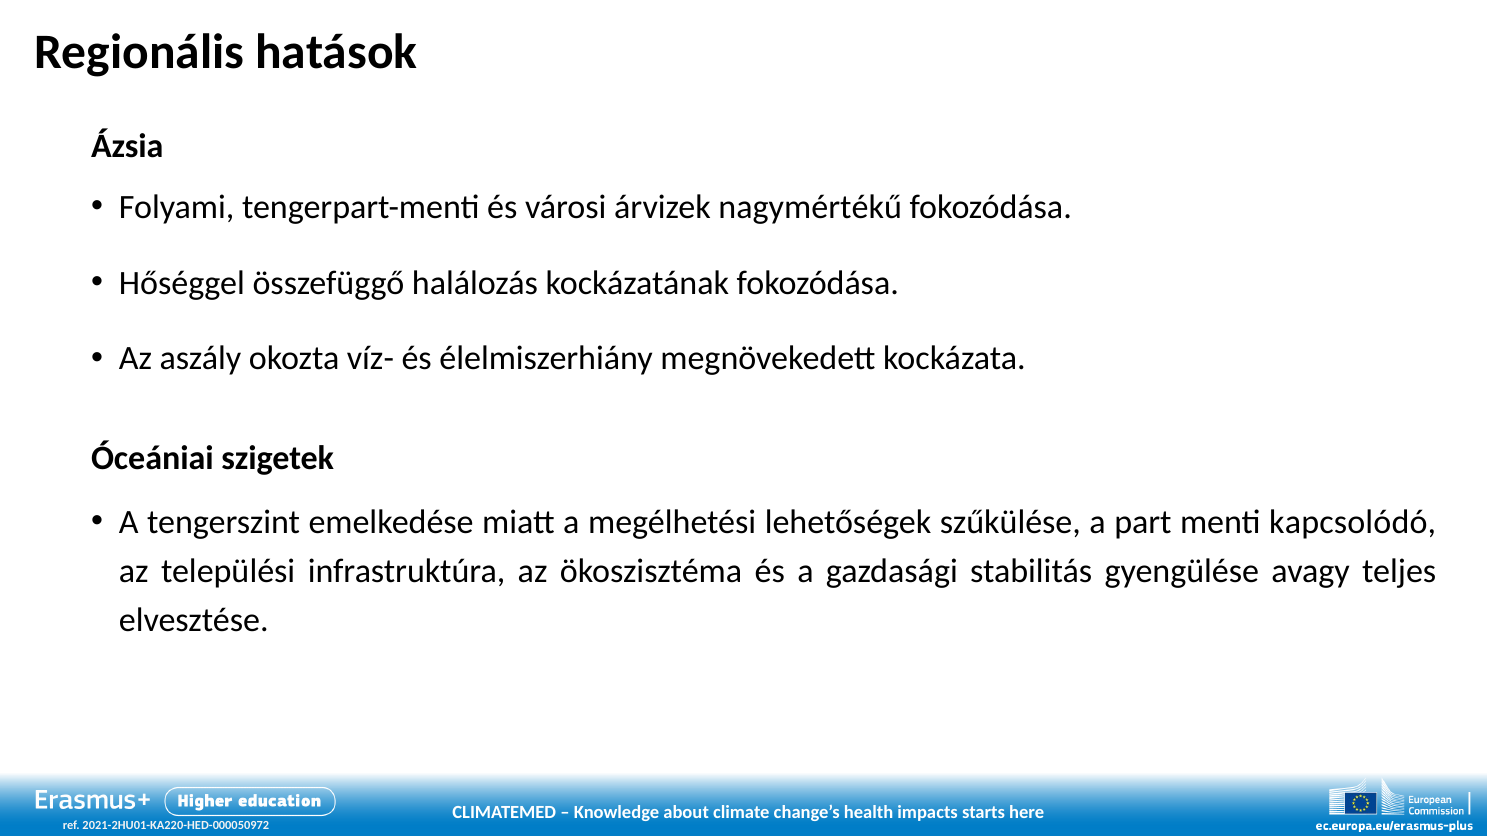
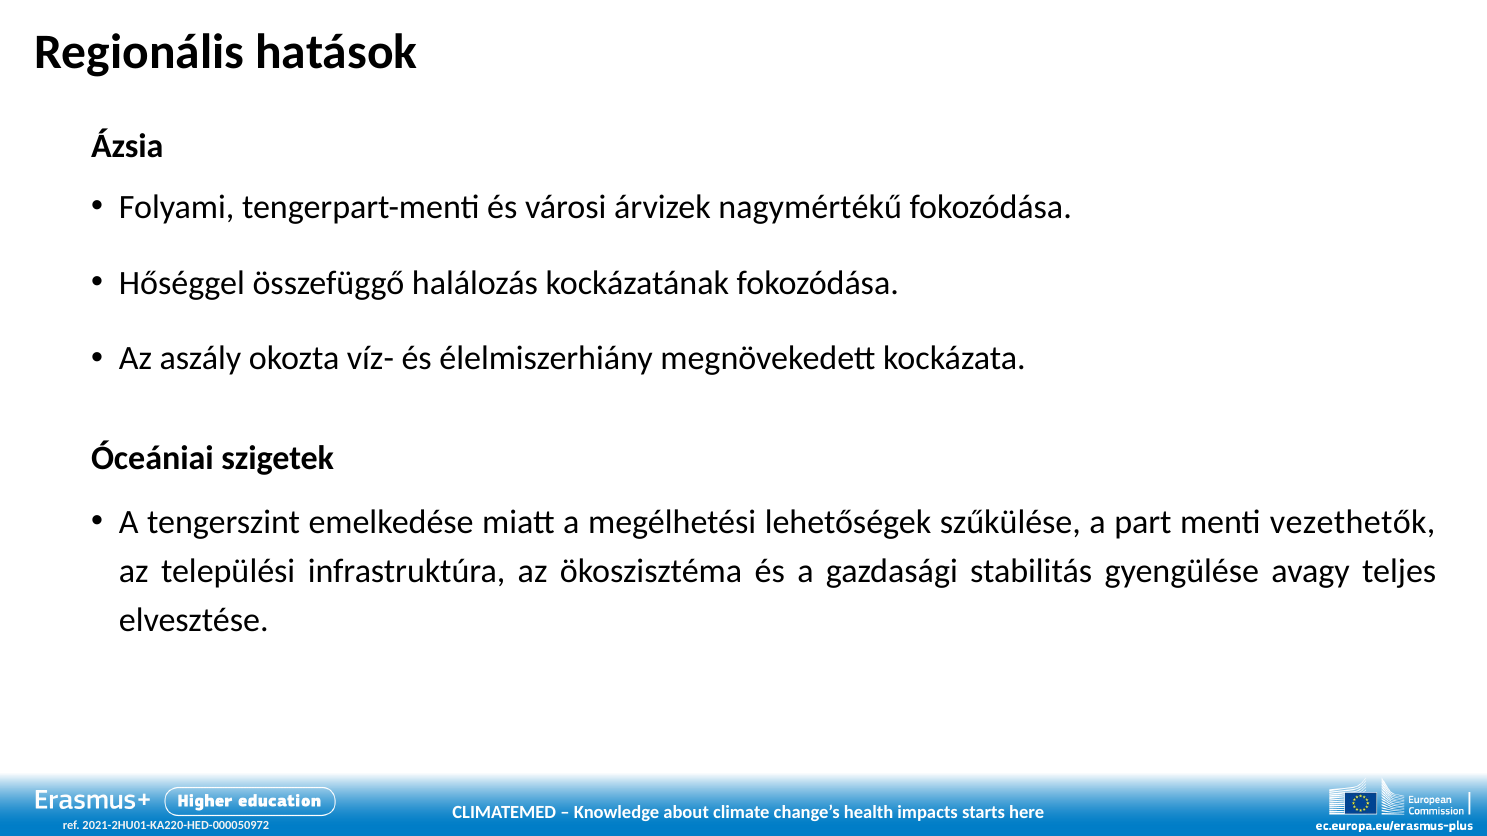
kapcsolódó: kapcsolódó -> vezethetők
